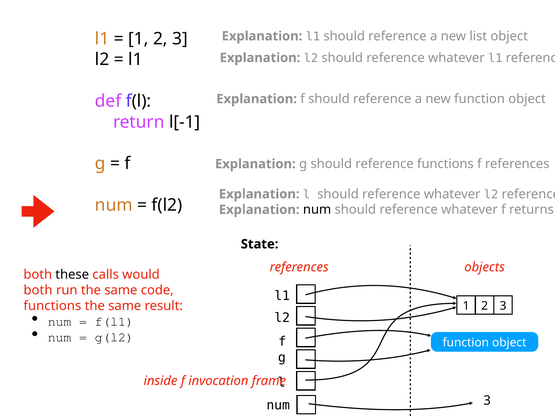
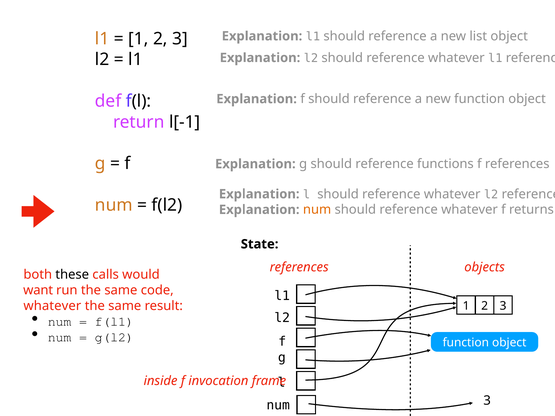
num at (317, 210) colour: black -> orange
both at (38, 290): both -> want
functions at (52, 306): functions -> whatever
